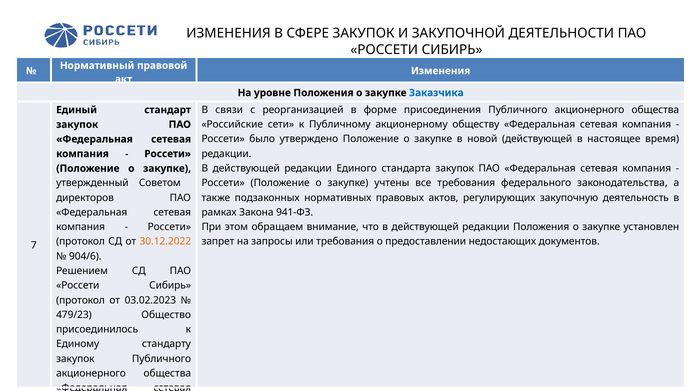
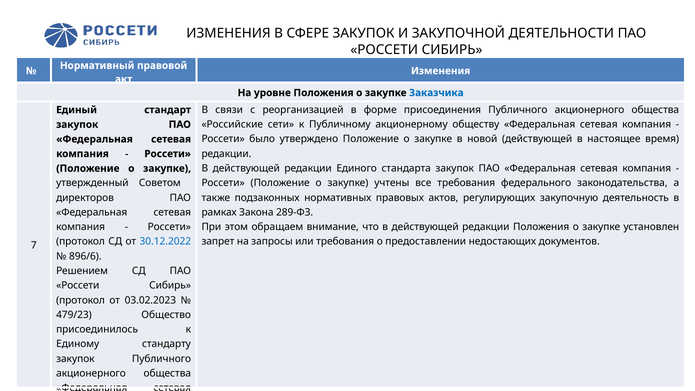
941-ФЗ: 941-ФЗ -> 289-ФЗ
30.12.2022 colour: orange -> blue
904/6: 904/6 -> 896/6
